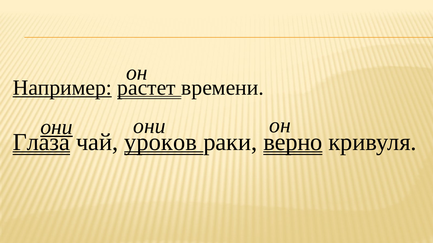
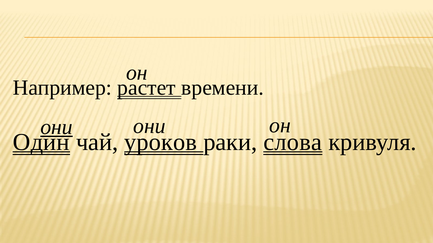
Например underline: present -> none
Глаза: Глаза -> Один
верно: верно -> слова
